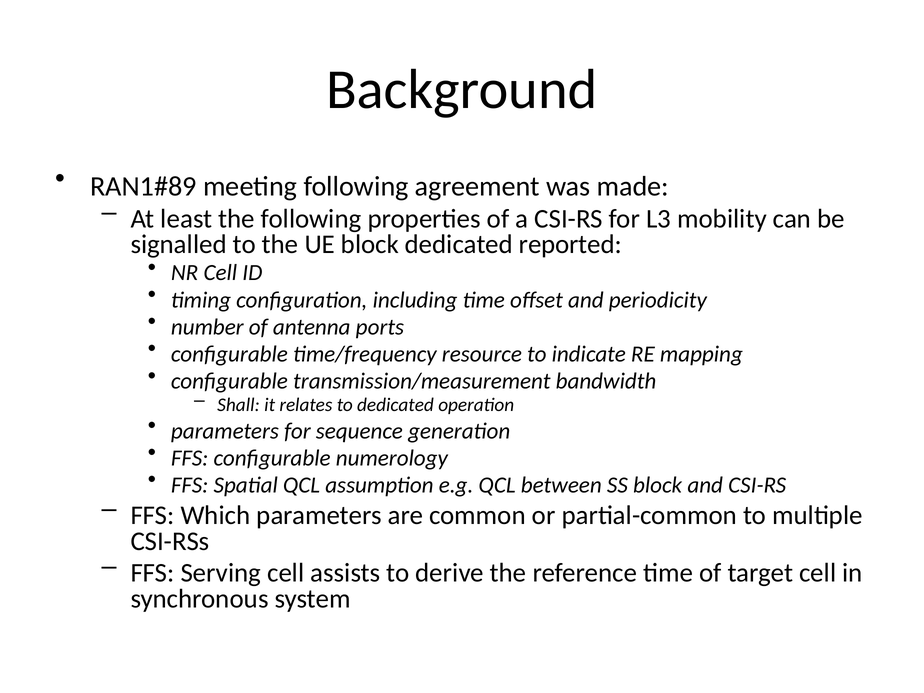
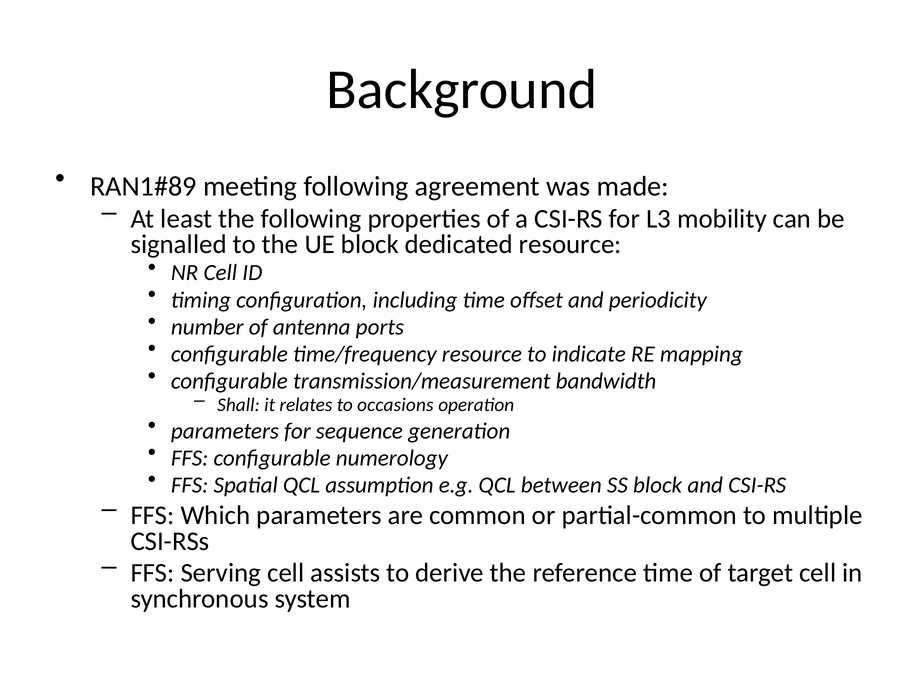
dedicated reported: reported -> resource
to dedicated: dedicated -> occasions
